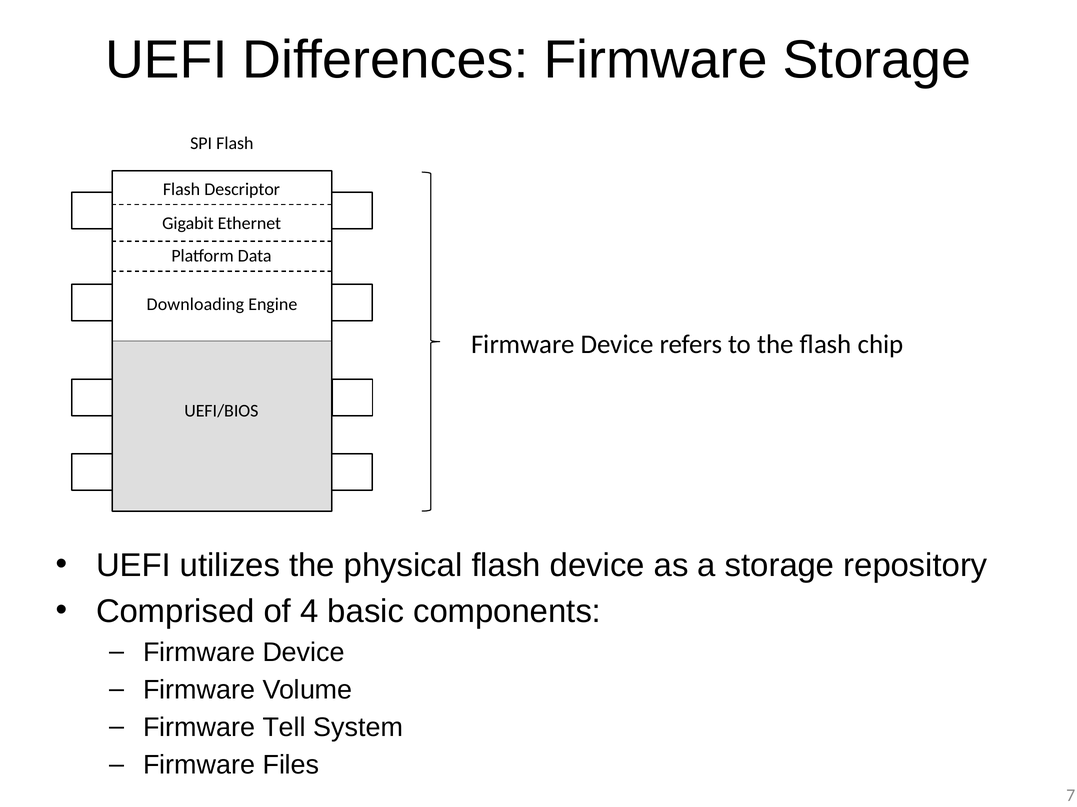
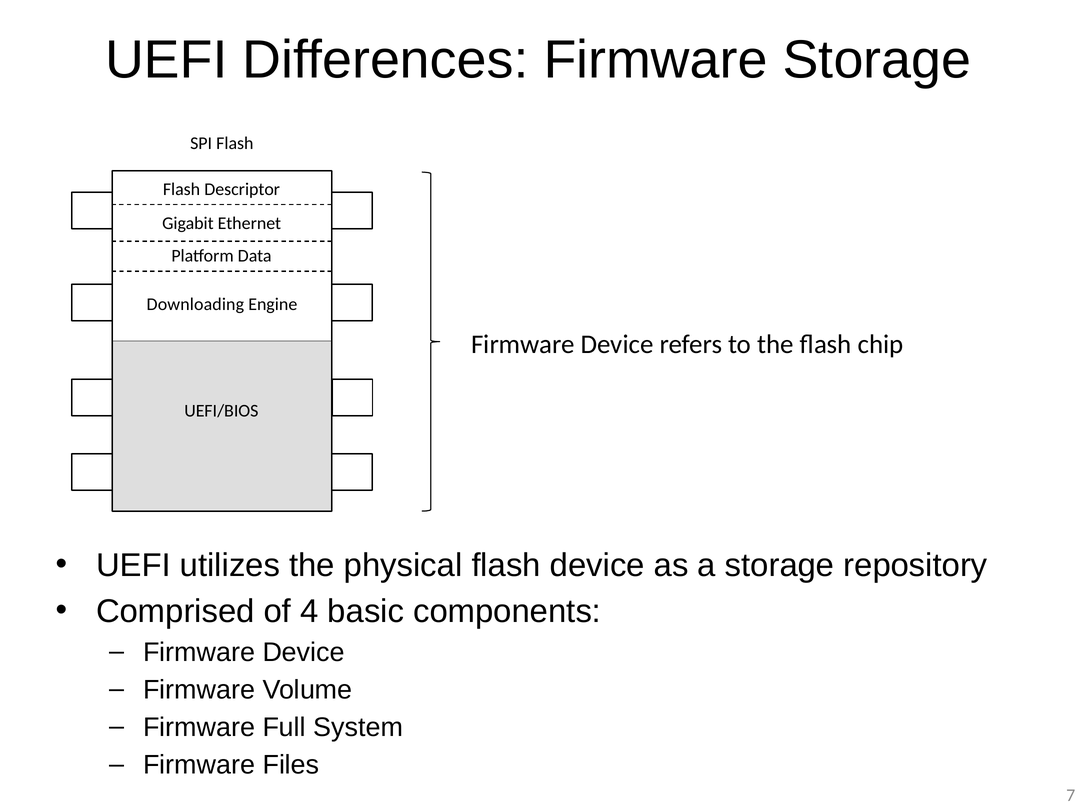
Tell: Tell -> Full
